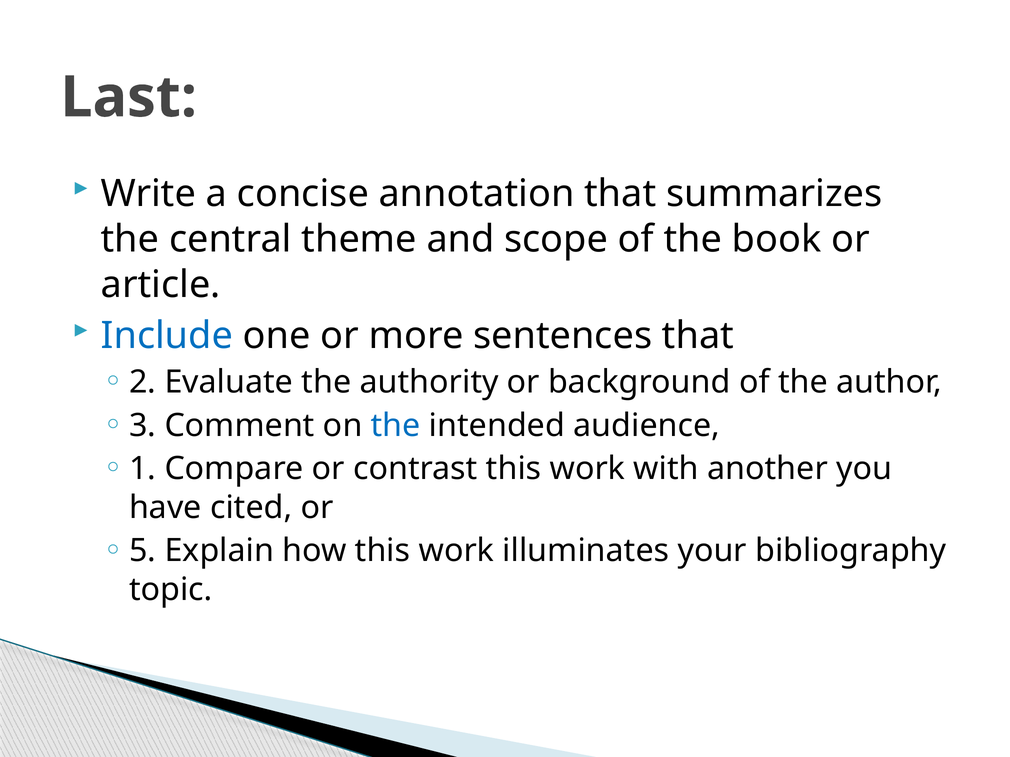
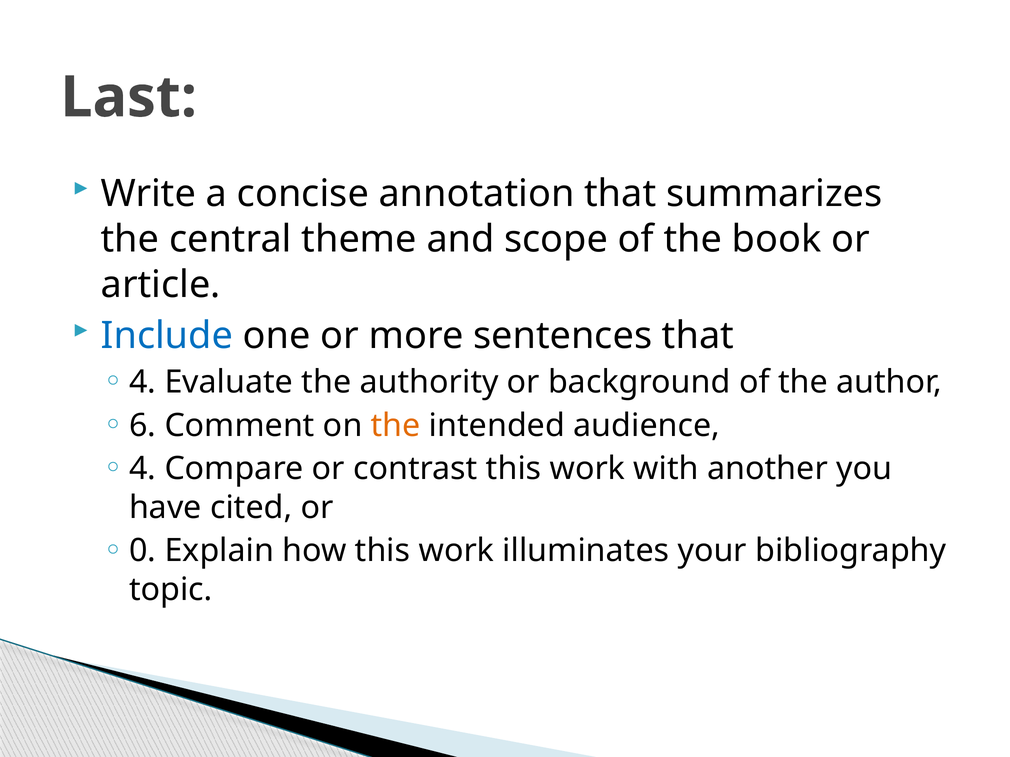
2 at (143, 382): 2 -> 4
3: 3 -> 6
the at (396, 426) colour: blue -> orange
1 at (143, 469): 1 -> 4
5: 5 -> 0
